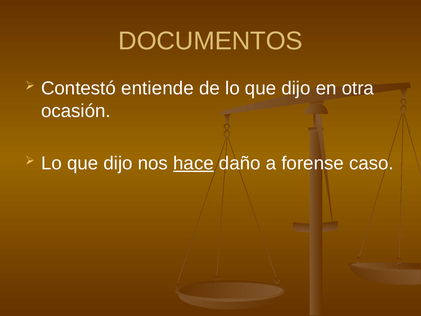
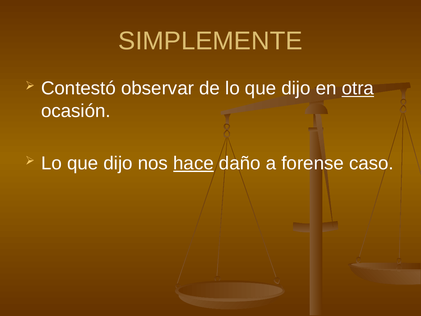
DOCUMENTOS: DOCUMENTOS -> SIMPLEMENTE
entiende: entiende -> observar
otra underline: none -> present
